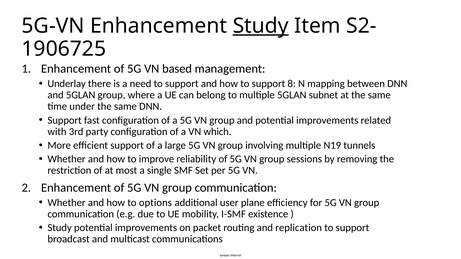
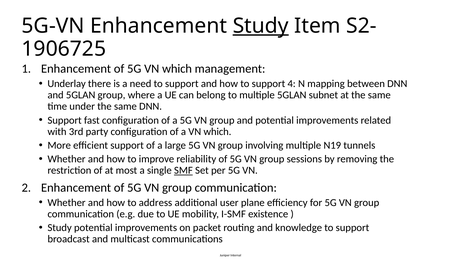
5G VN based: based -> which
8: 8 -> 4
SMF underline: none -> present
options: options -> address
replication: replication -> knowledge
